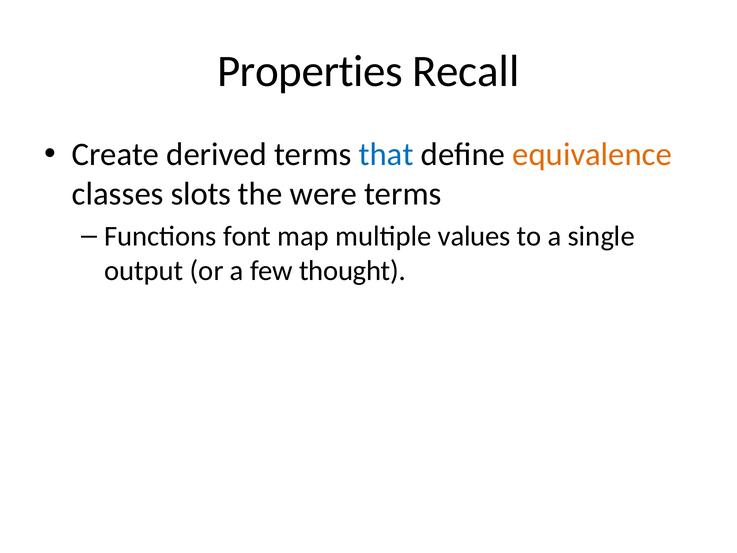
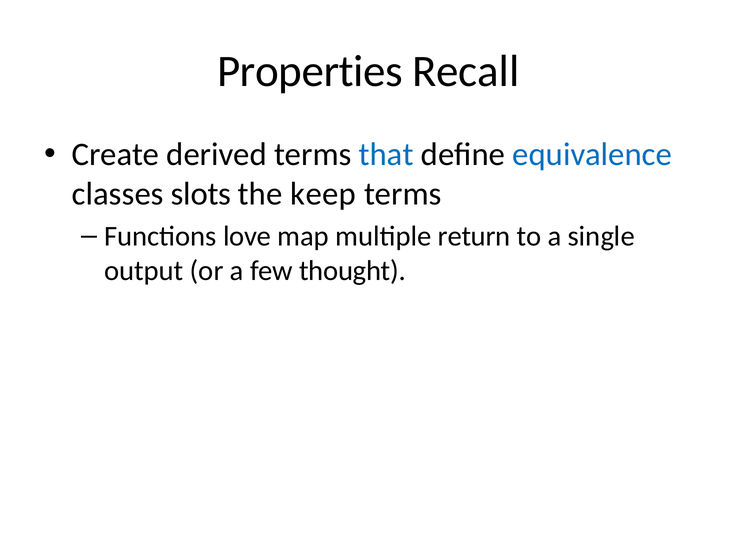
equivalence colour: orange -> blue
were: were -> keep
font: font -> love
values: values -> return
